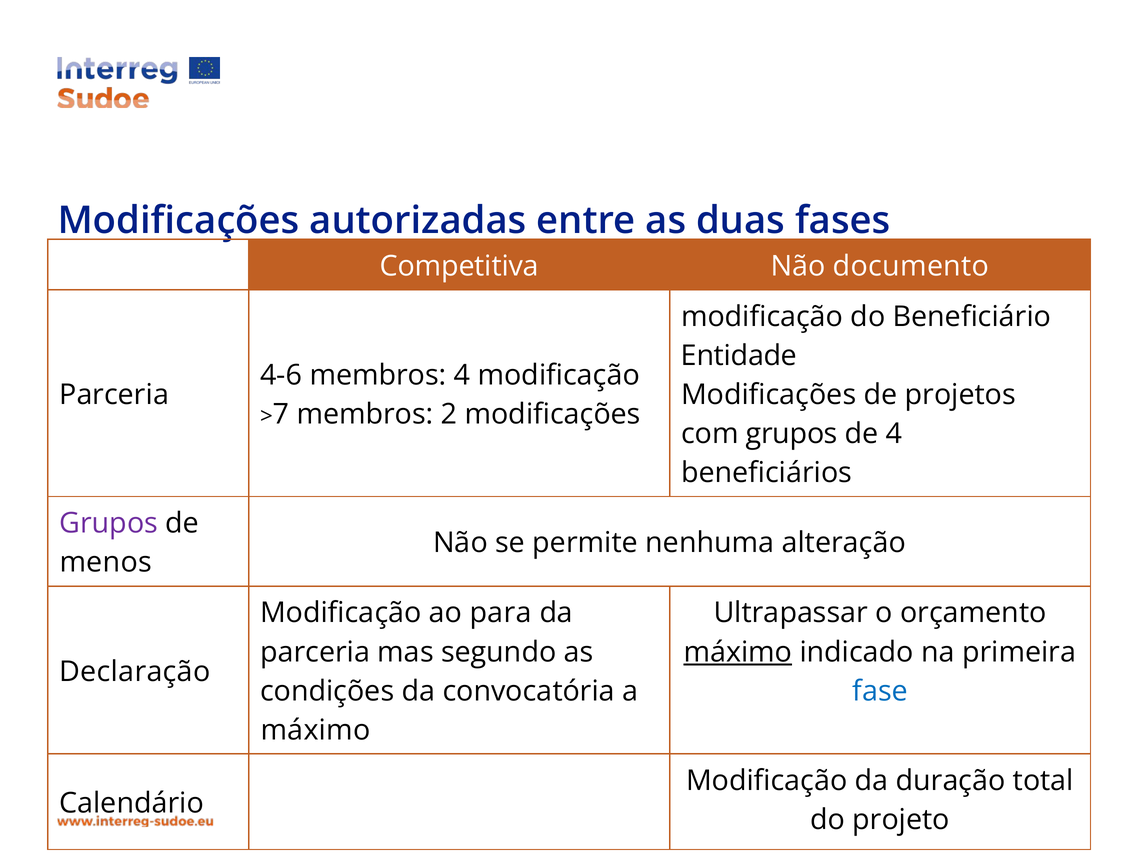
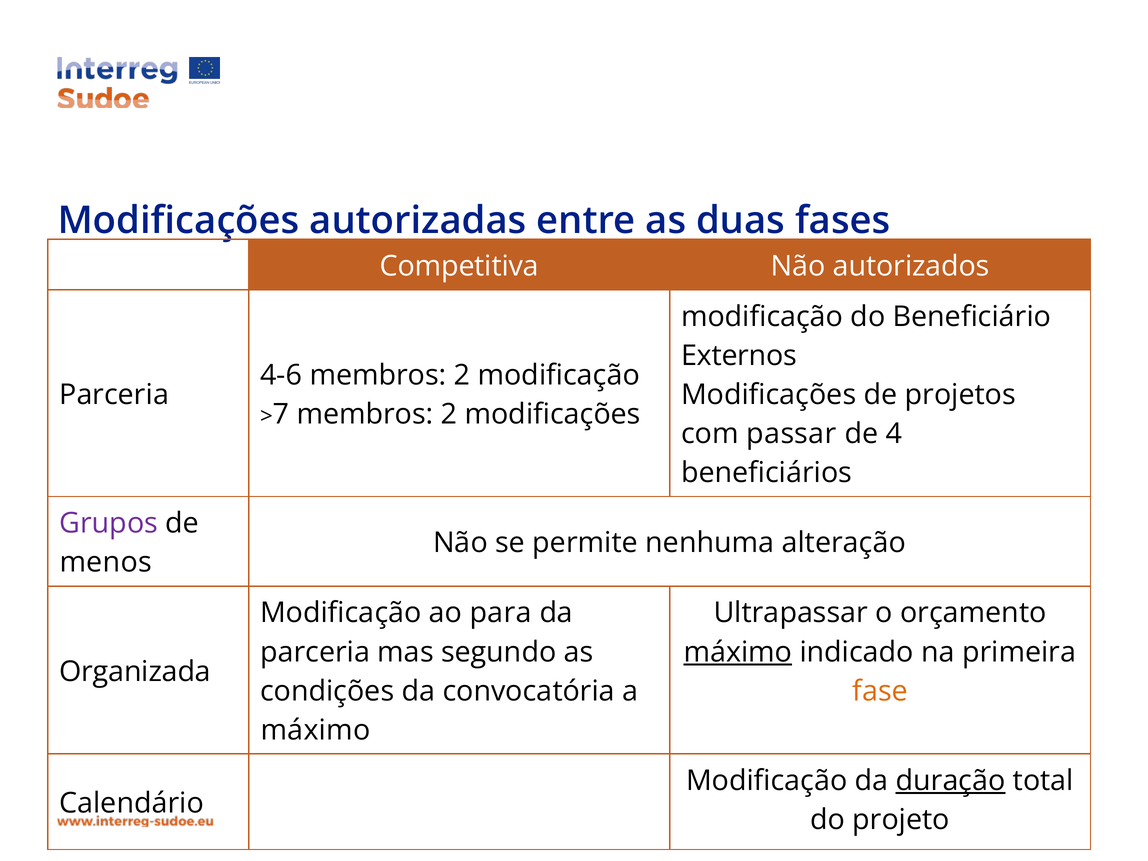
documento: documento -> autorizados
Entidade: Entidade -> Externos
4-6 membros 4: 4 -> 2
com grupos: grupos -> passar
Declaração: Declaração -> Organizada
fase colour: blue -> orange
duração underline: none -> present
